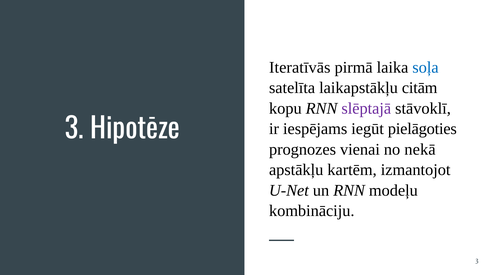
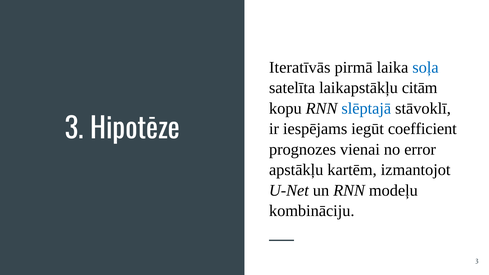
slēptajā colour: purple -> blue
pielāgoties: pielāgoties -> coefficient
nekā: nekā -> error
